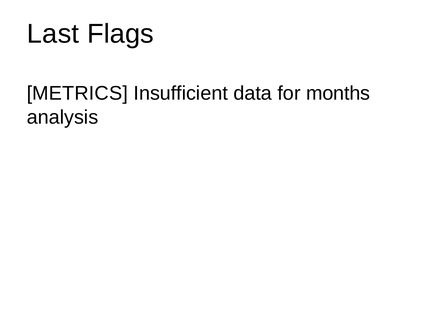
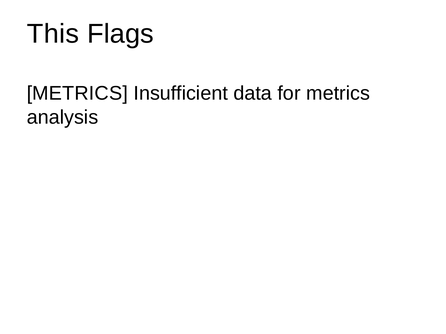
Last: Last -> This
for months: months -> metrics
